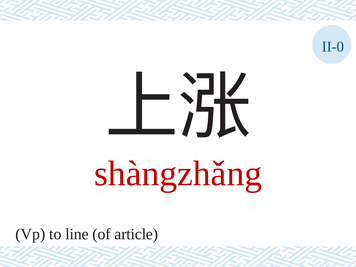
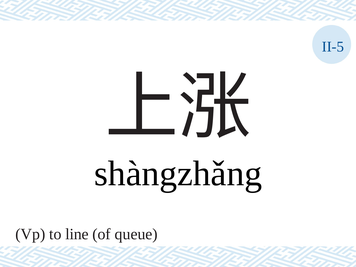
II-0: II-0 -> II-5
shàngzhǎng colour: red -> black
article: article -> queue
